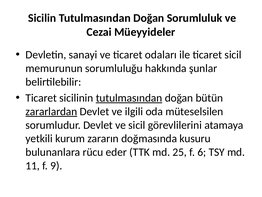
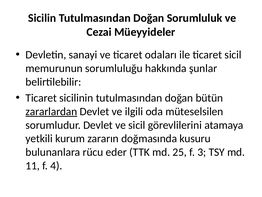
tutulmasından at (129, 98) underline: present -> none
6: 6 -> 3
9: 9 -> 4
